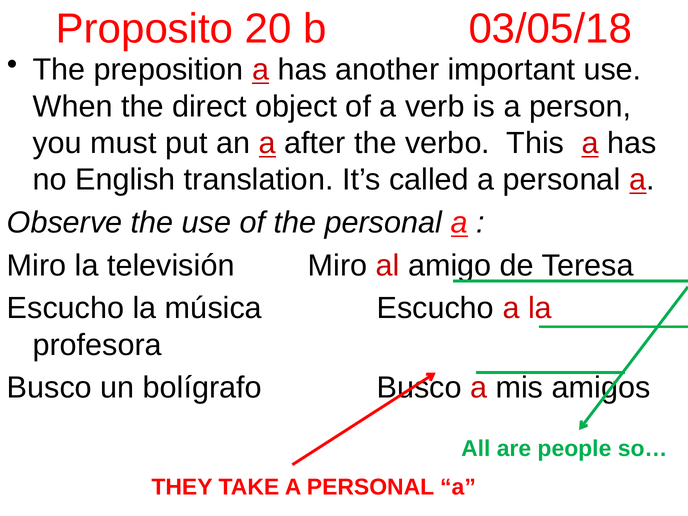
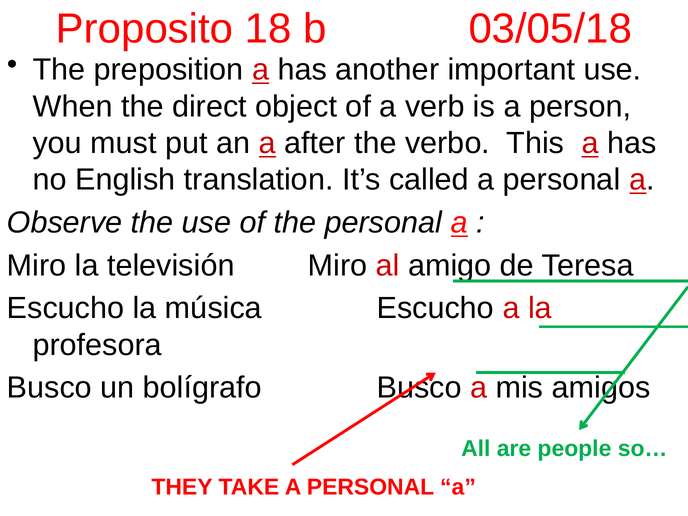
20: 20 -> 18
